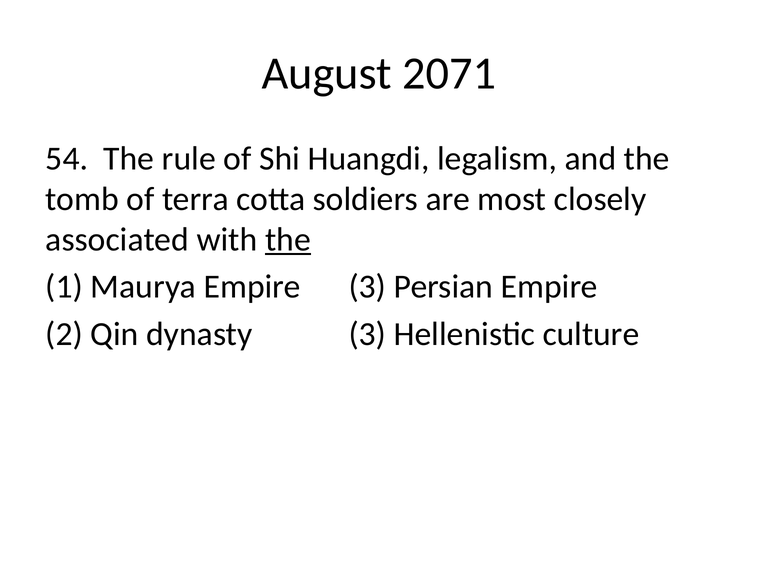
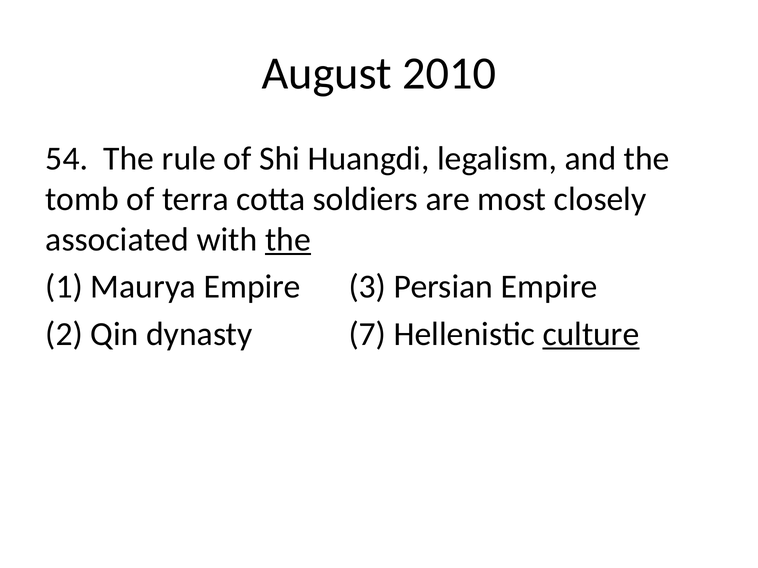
2071: 2071 -> 2010
dynasty 3: 3 -> 7
culture underline: none -> present
